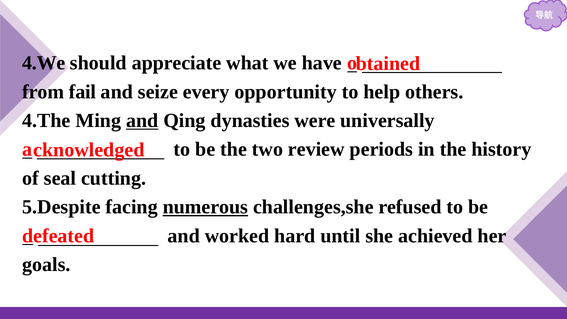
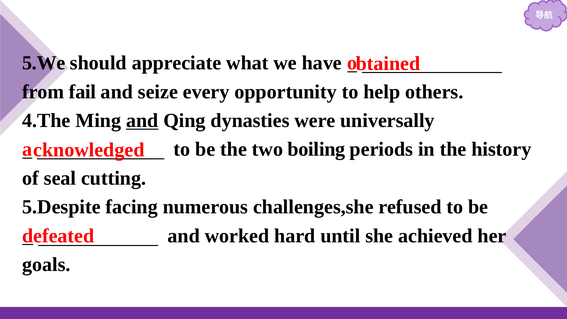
4.We: 4.We -> 5.We
review: review -> boiling
numerous underline: present -> none
